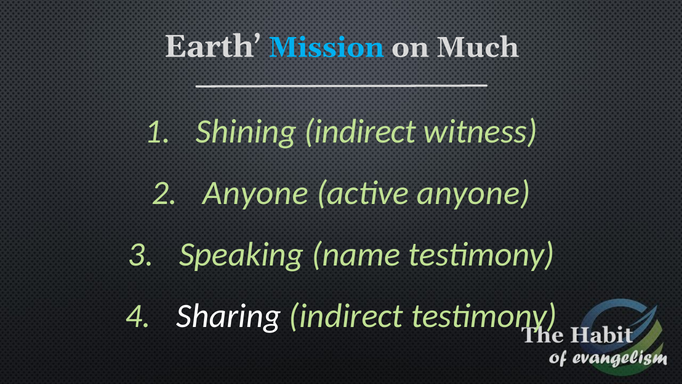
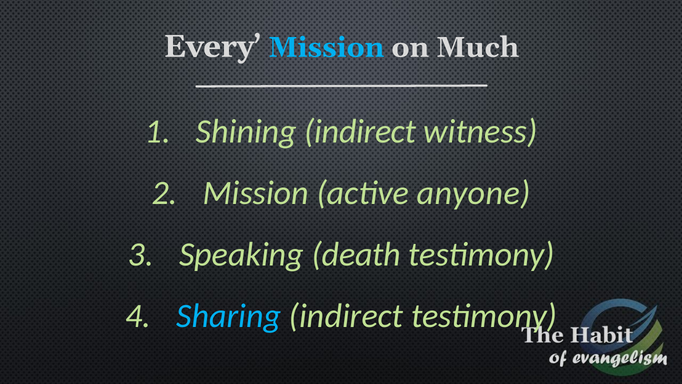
Earth: Earth -> Every
Anyone at (256, 193): Anyone -> Mission
name: name -> death
Sharing colour: white -> light blue
